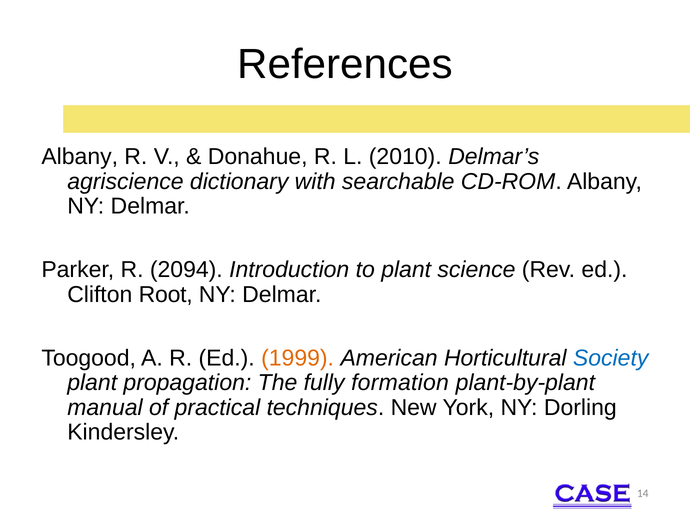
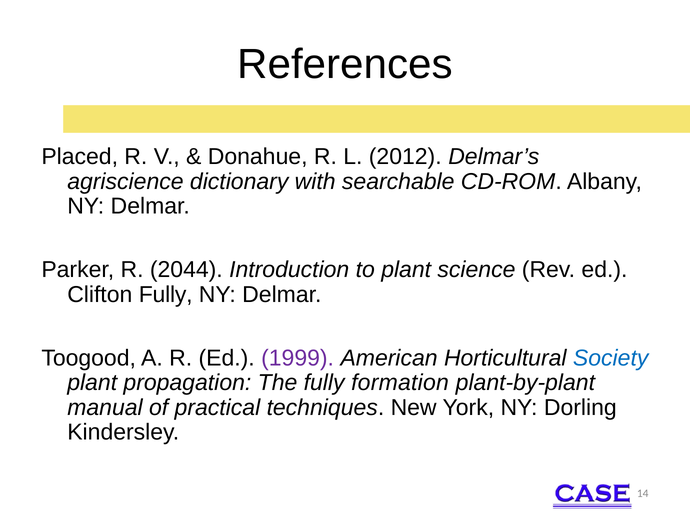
Albany at (80, 157): Albany -> Placed
2010: 2010 -> 2012
2094: 2094 -> 2044
Clifton Root: Root -> Fully
1999 colour: orange -> purple
